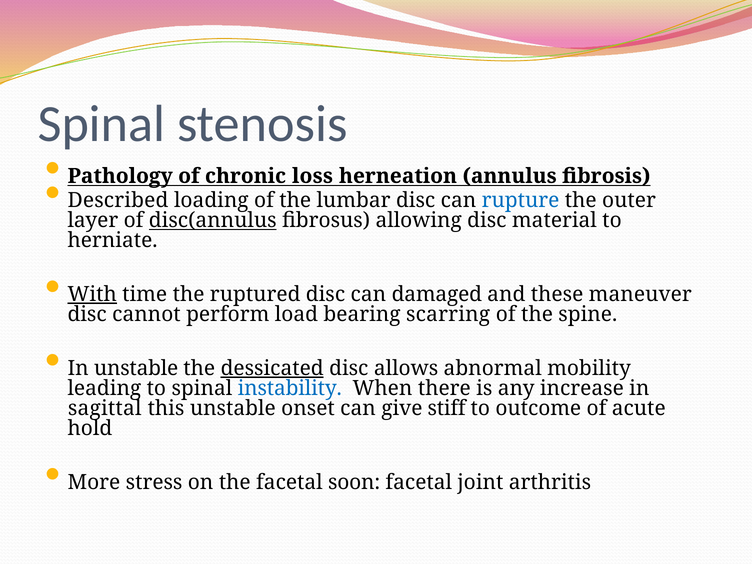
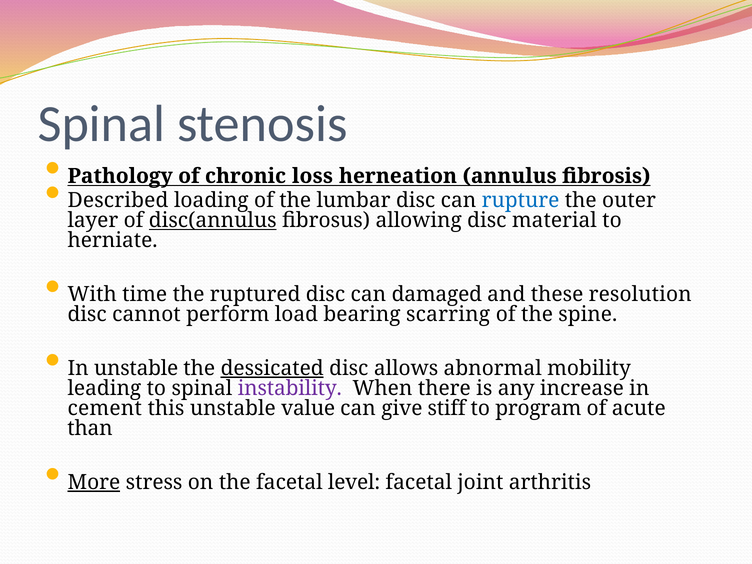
With underline: present -> none
maneuver: maneuver -> resolution
instability colour: blue -> purple
sagittal: sagittal -> cement
onset: onset -> value
outcome: outcome -> program
hold: hold -> than
More underline: none -> present
soon: soon -> level
